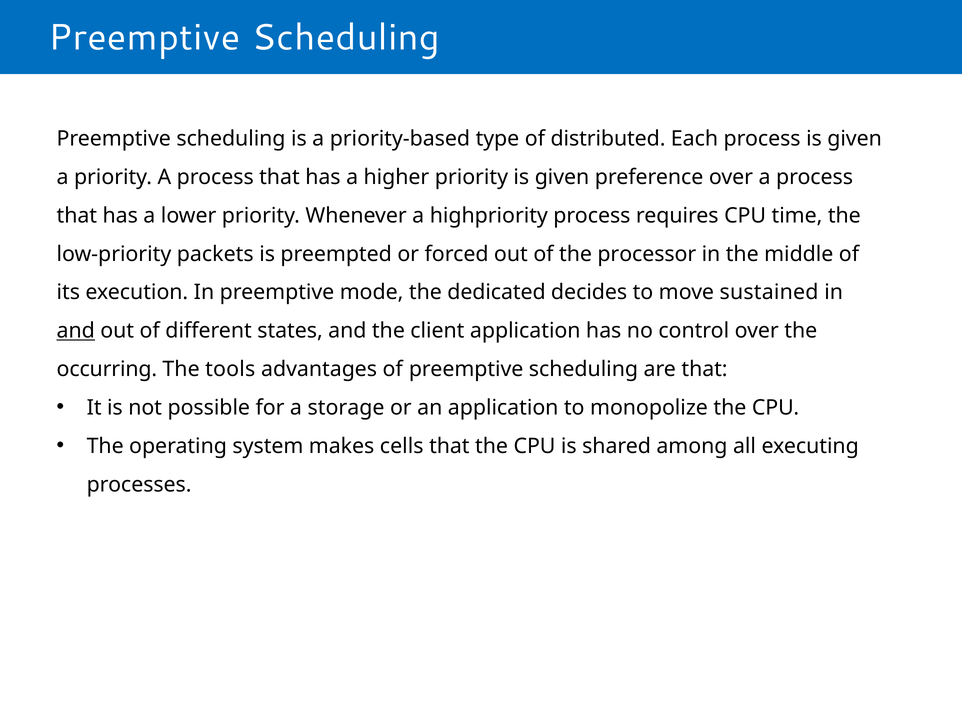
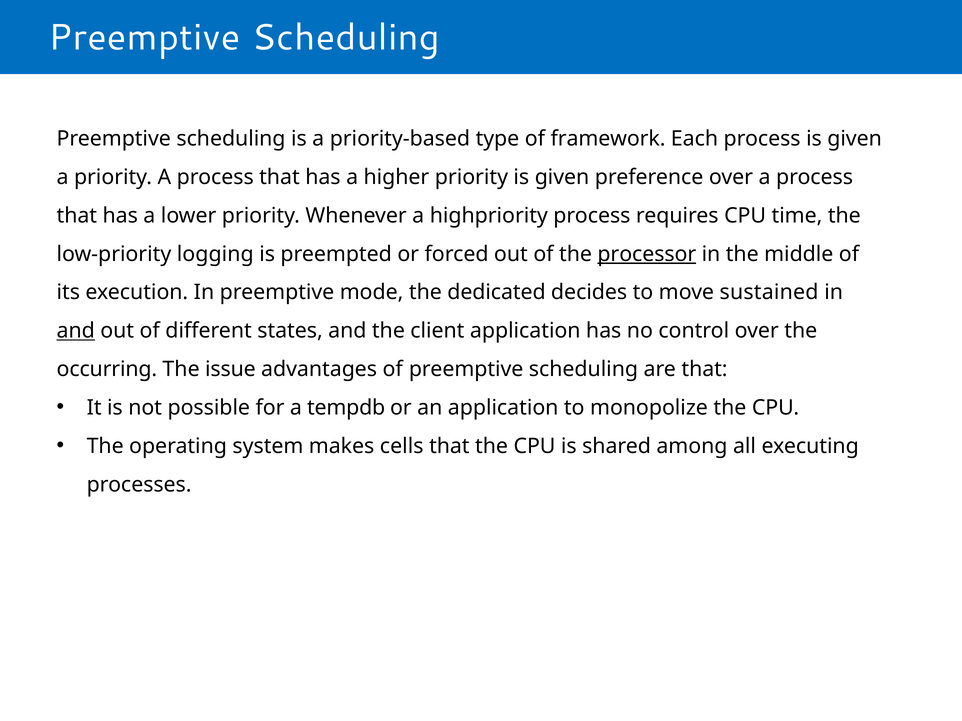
distributed: distributed -> framework
packets: packets -> logging
processor underline: none -> present
tools: tools -> issue
storage: storage -> tempdb
